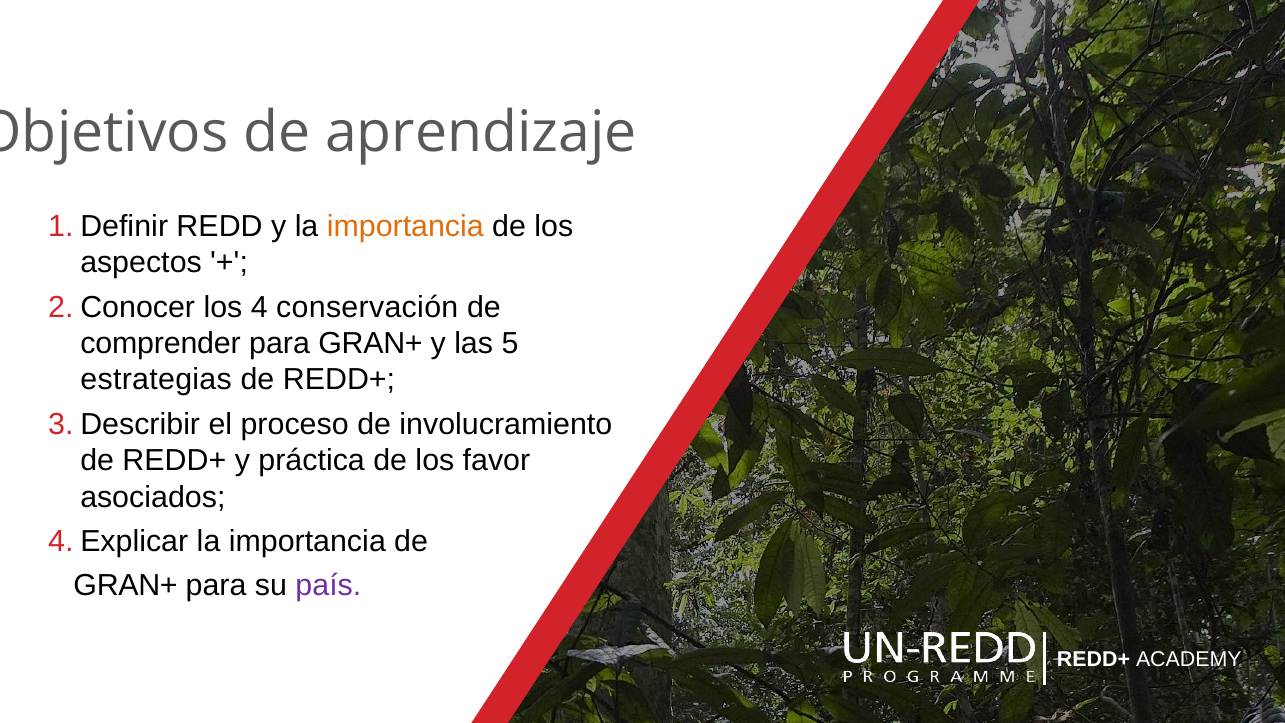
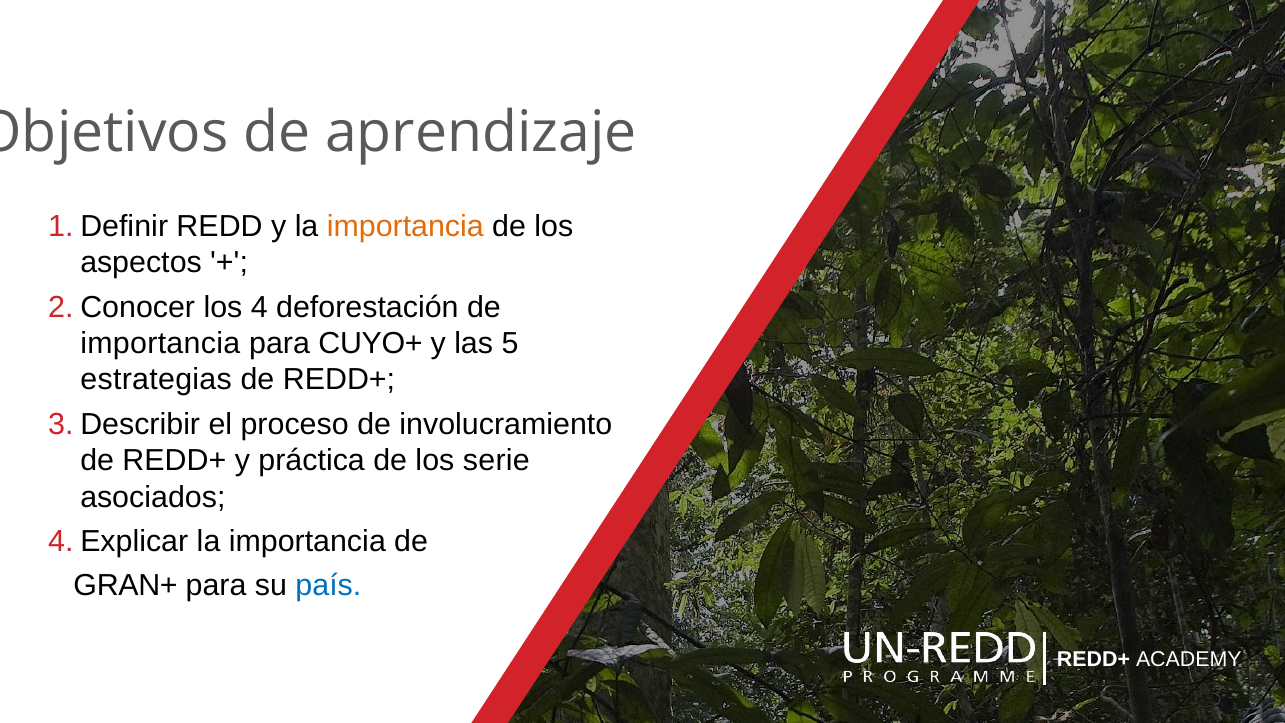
conservación: conservación -> deforestación
comprender at (161, 343): comprender -> importancia
para GRAN+: GRAN+ -> CUYO+
favor: favor -> serie
país colour: purple -> blue
